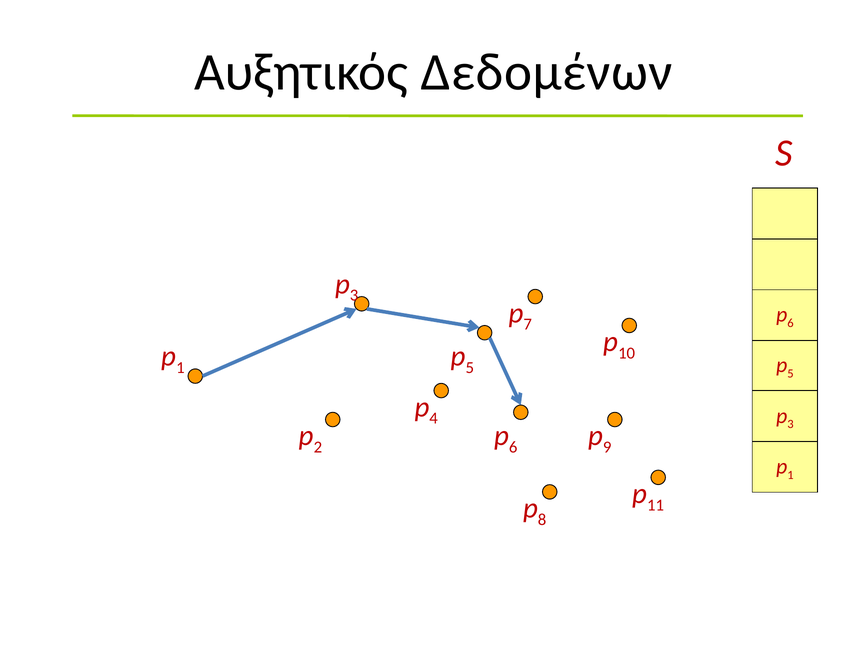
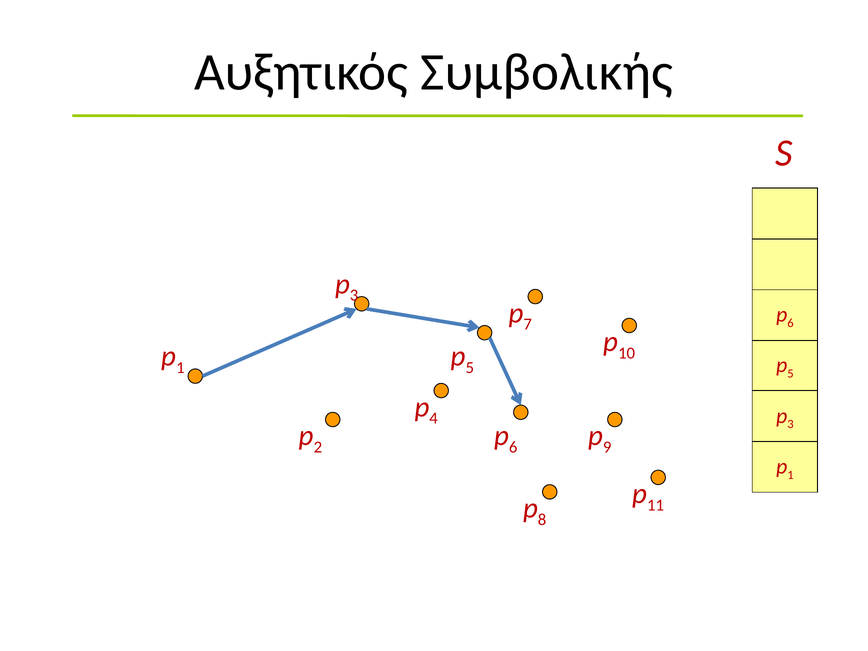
Δεδομένων: Δεδομένων -> Συμβολικής
